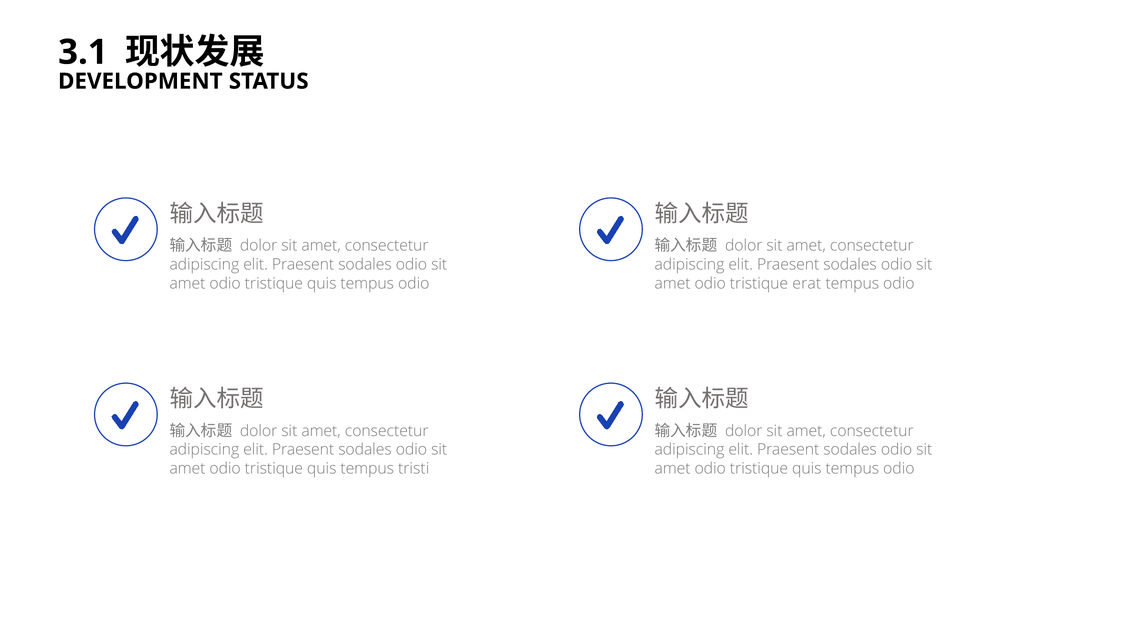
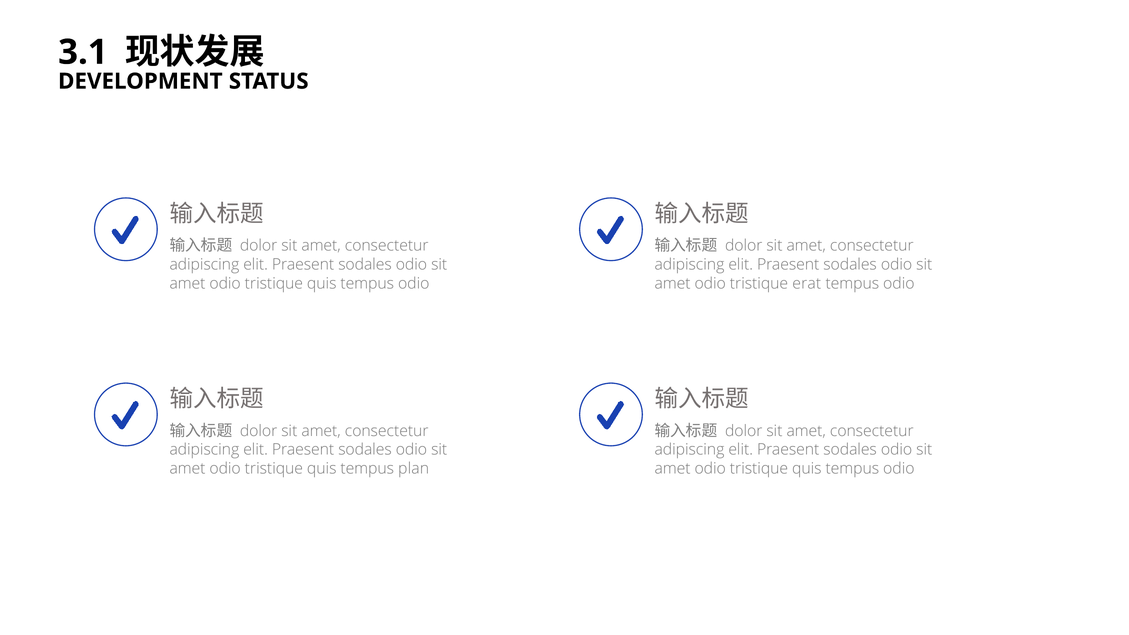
tristi: tristi -> plan
